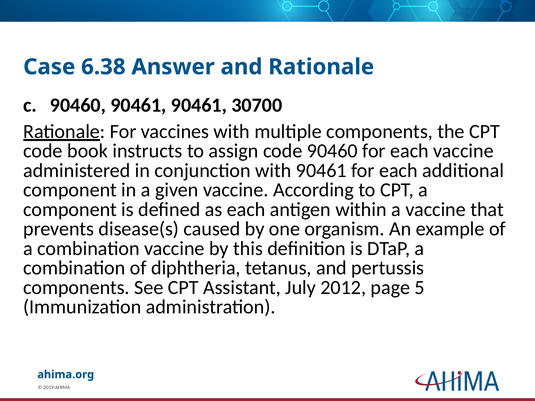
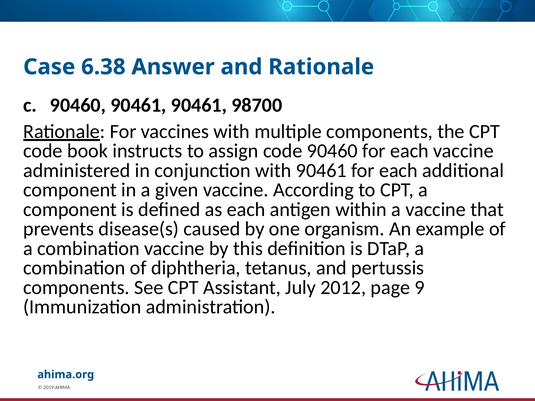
30700: 30700 -> 98700
5: 5 -> 9
